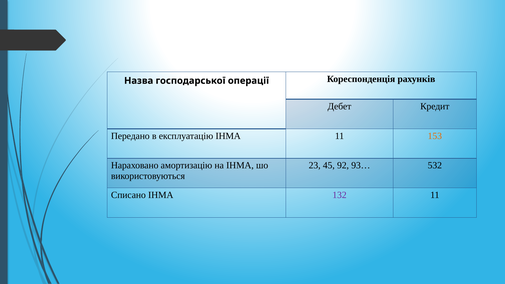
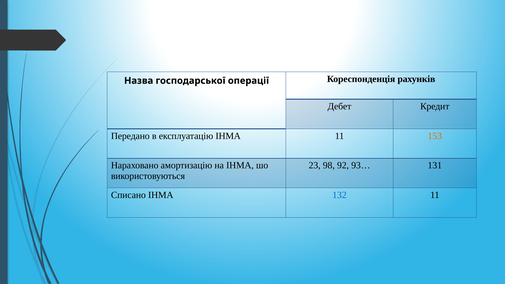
45: 45 -> 98
532: 532 -> 131
132 colour: purple -> blue
